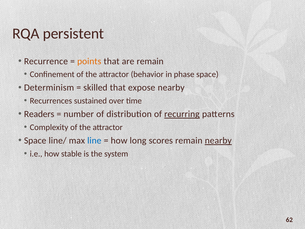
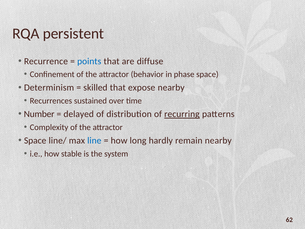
points colour: orange -> blue
are remain: remain -> diffuse
Readers: Readers -> Number
number: number -> delayed
scores: scores -> hardly
nearby at (218, 140) underline: present -> none
